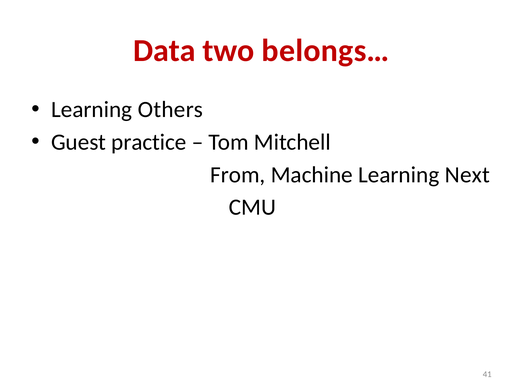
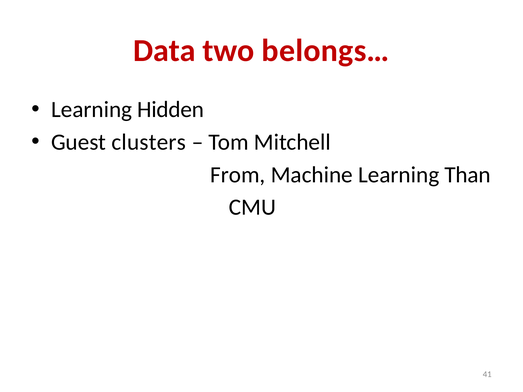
Others: Others -> Hidden
practice: practice -> clusters
Next: Next -> Than
